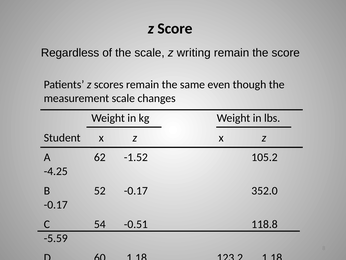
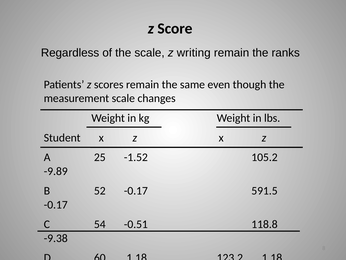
the score: score -> ranks
62: 62 -> 25
-4.25: -4.25 -> -9.89
352.0: 352.0 -> 591.5
-5.59: -5.59 -> -9.38
